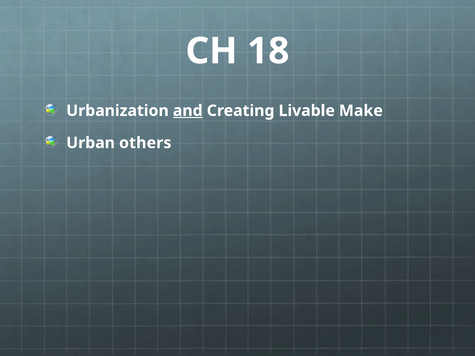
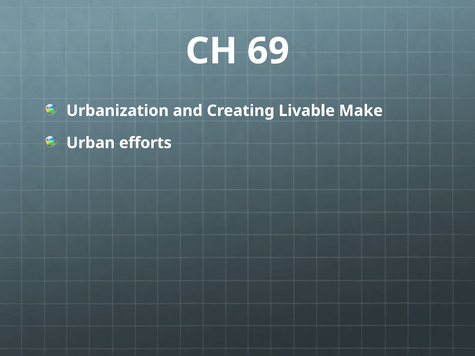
18: 18 -> 69
and underline: present -> none
others: others -> efforts
